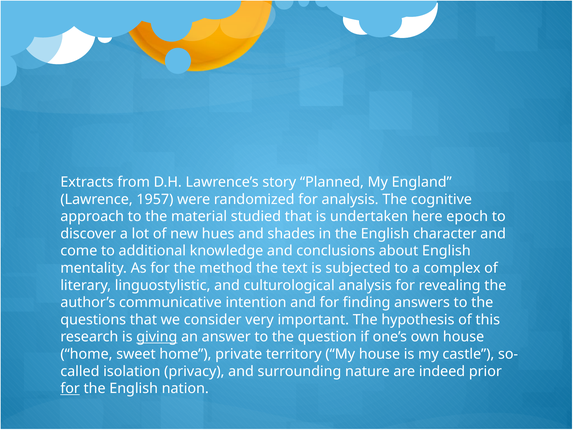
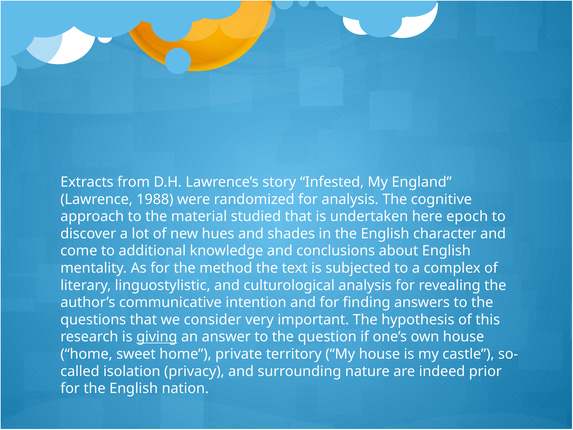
Planned: Planned -> Infested
1957: 1957 -> 1988
for at (70, 388) underline: present -> none
